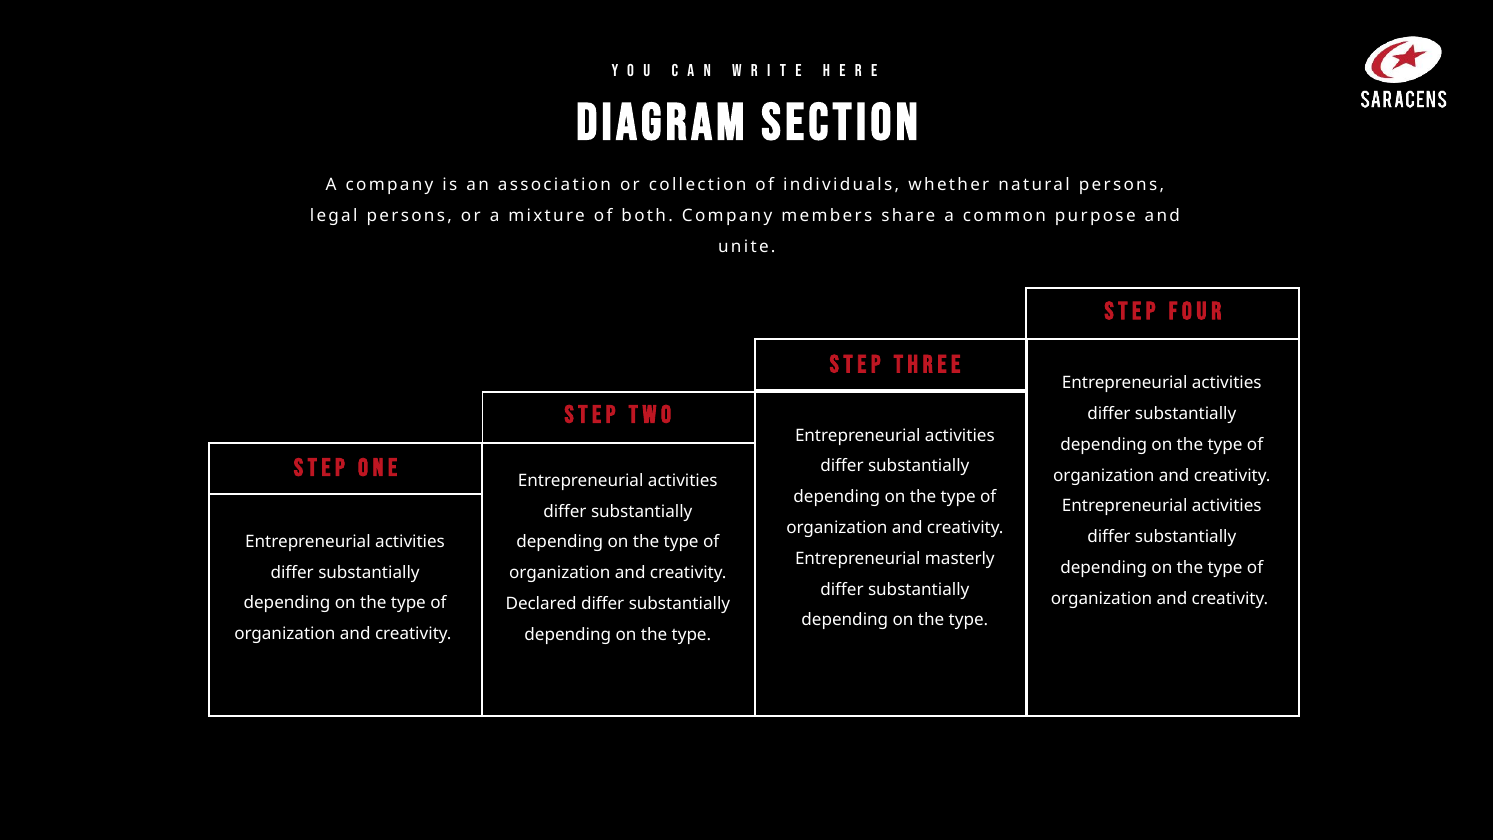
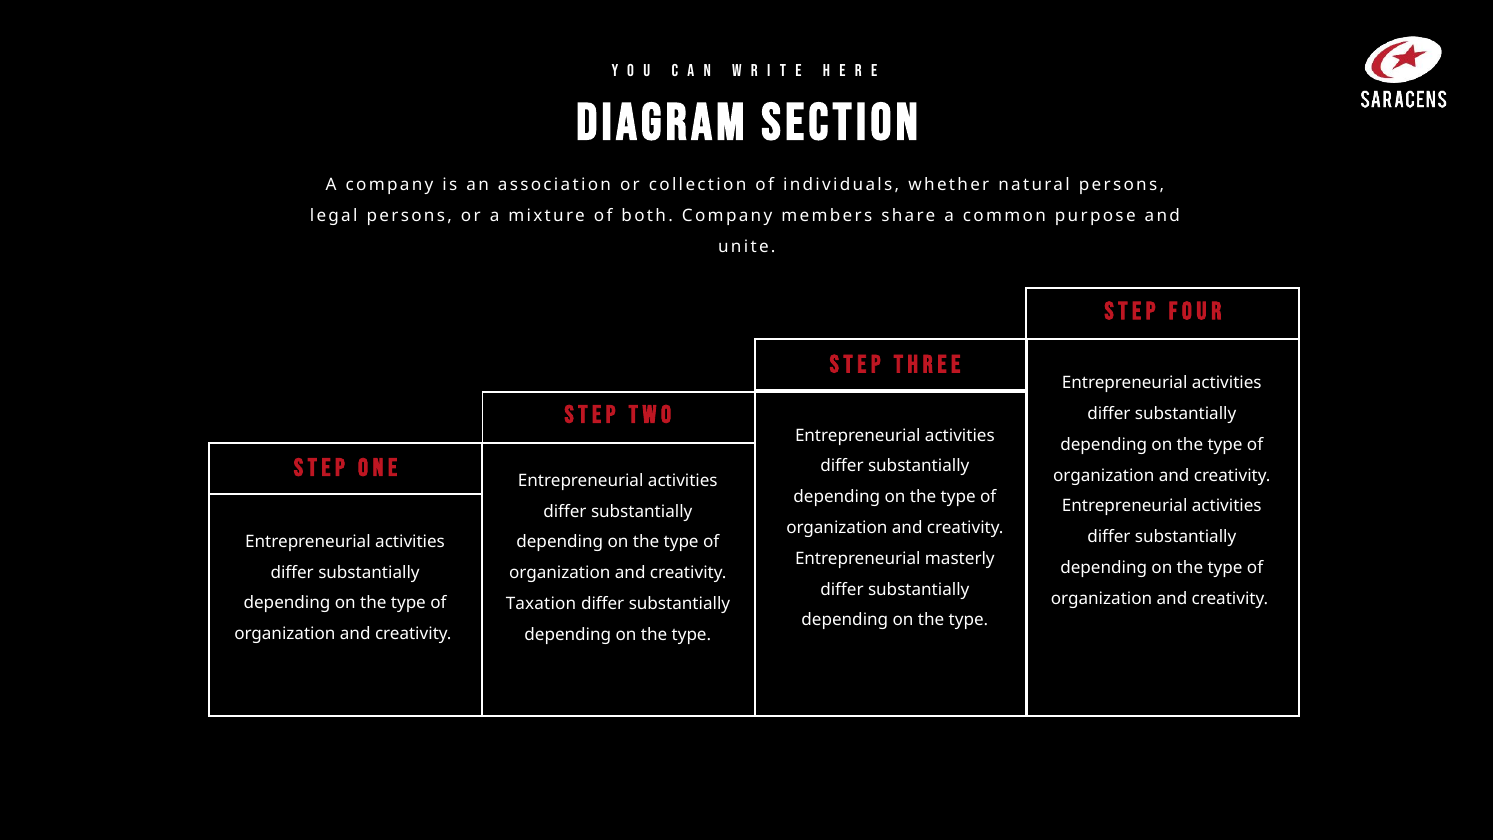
Declared: Declared -> Taxation
